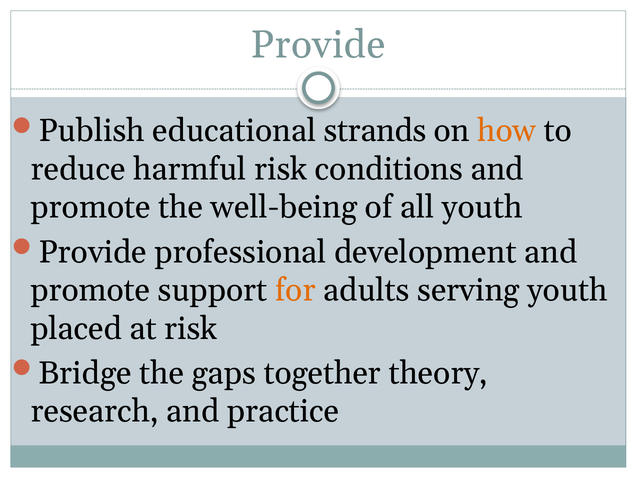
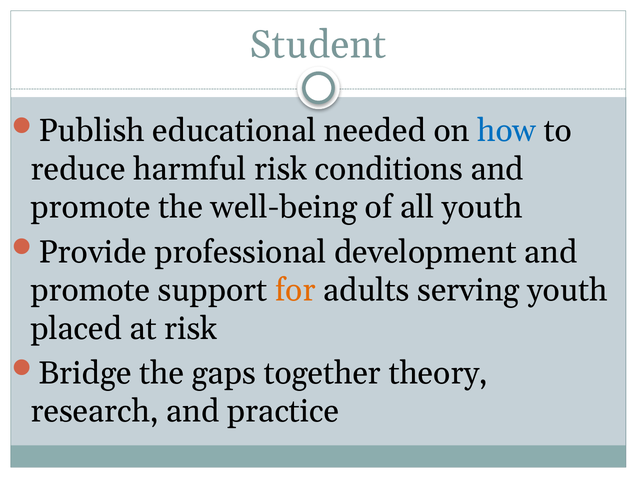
Provide at (318, 45): Provide -> Student
strands: strands -> needed
how colour: orange -> blue
